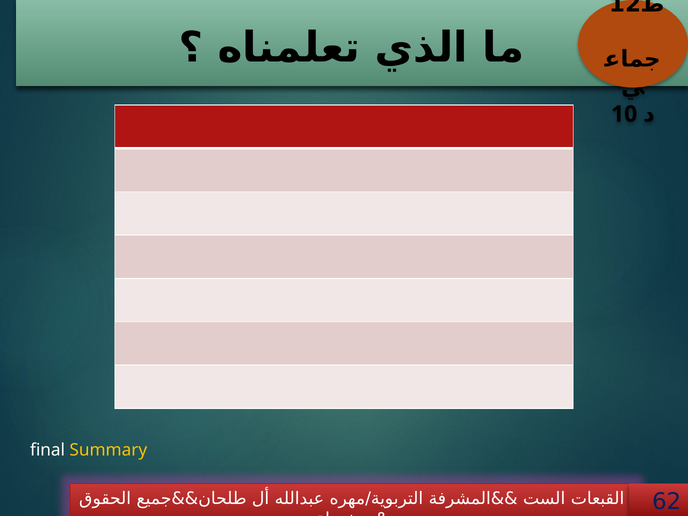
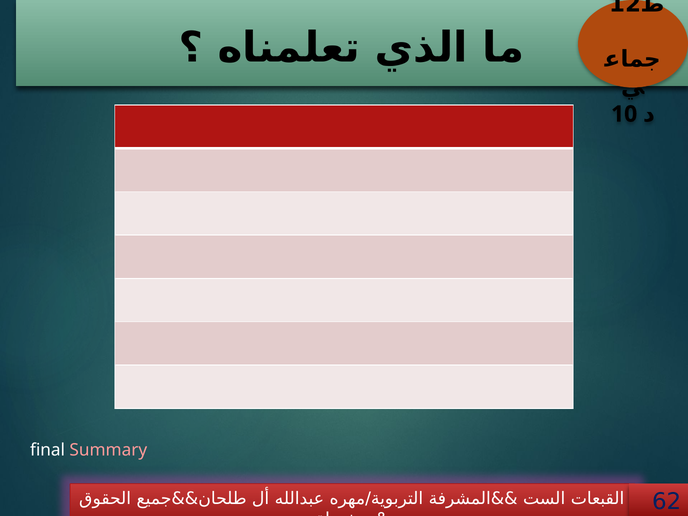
Summary colour: yellow -> pink
